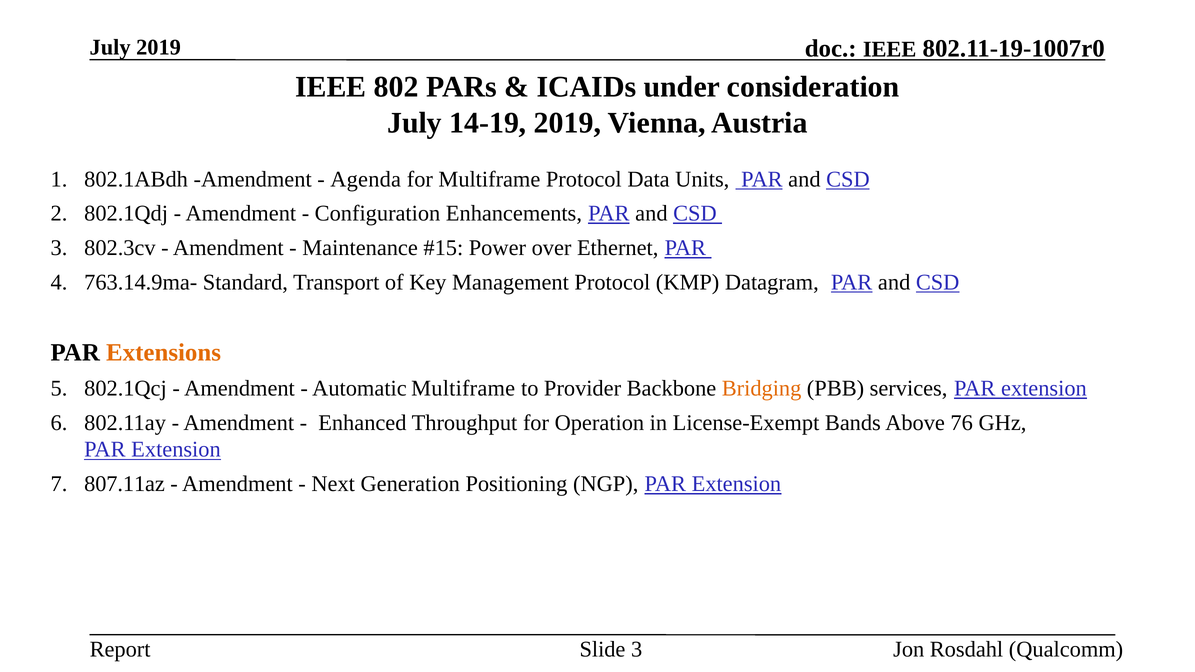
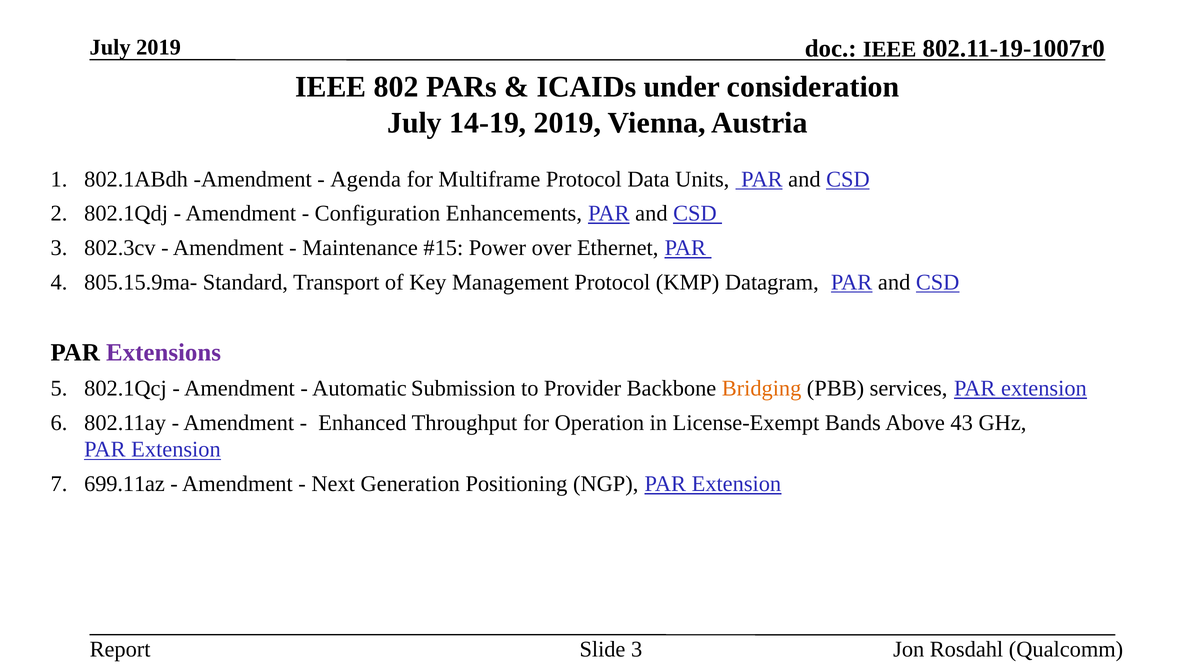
763.14.9ma-: 763.14.9ma- -> 805.15.9ma-
Extensions colour: orange -> purple
Automatic Multiframe: Multiframe -> Submission
76: 76 -> 43
807.11az: 807.11az -> 699.11az
